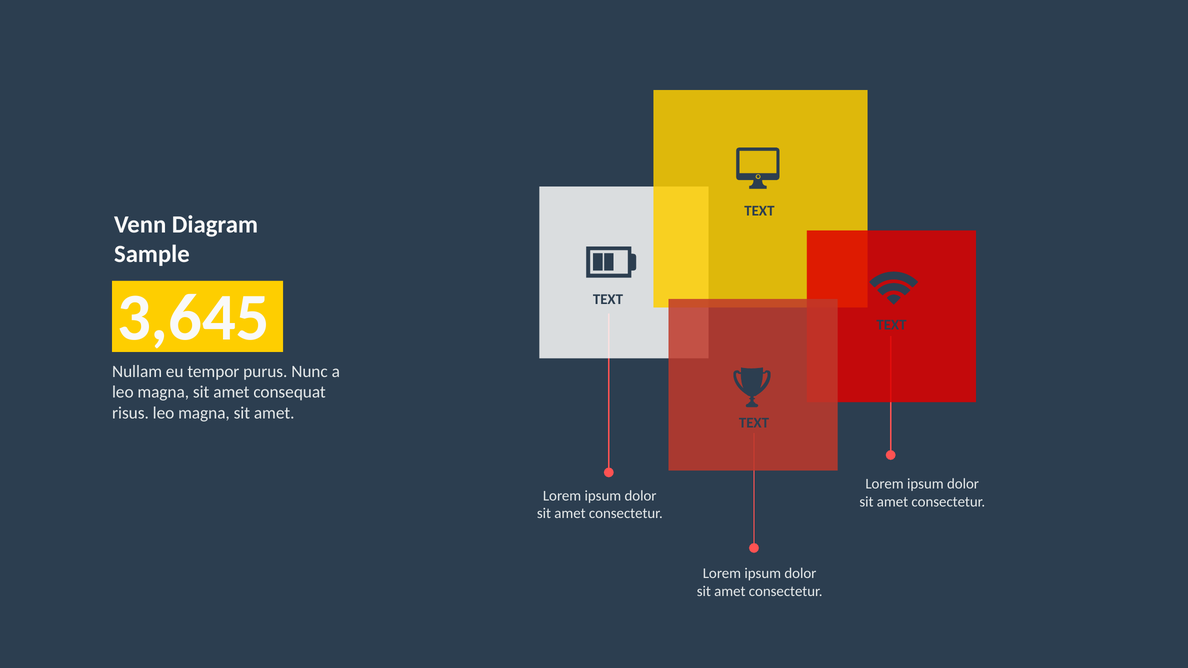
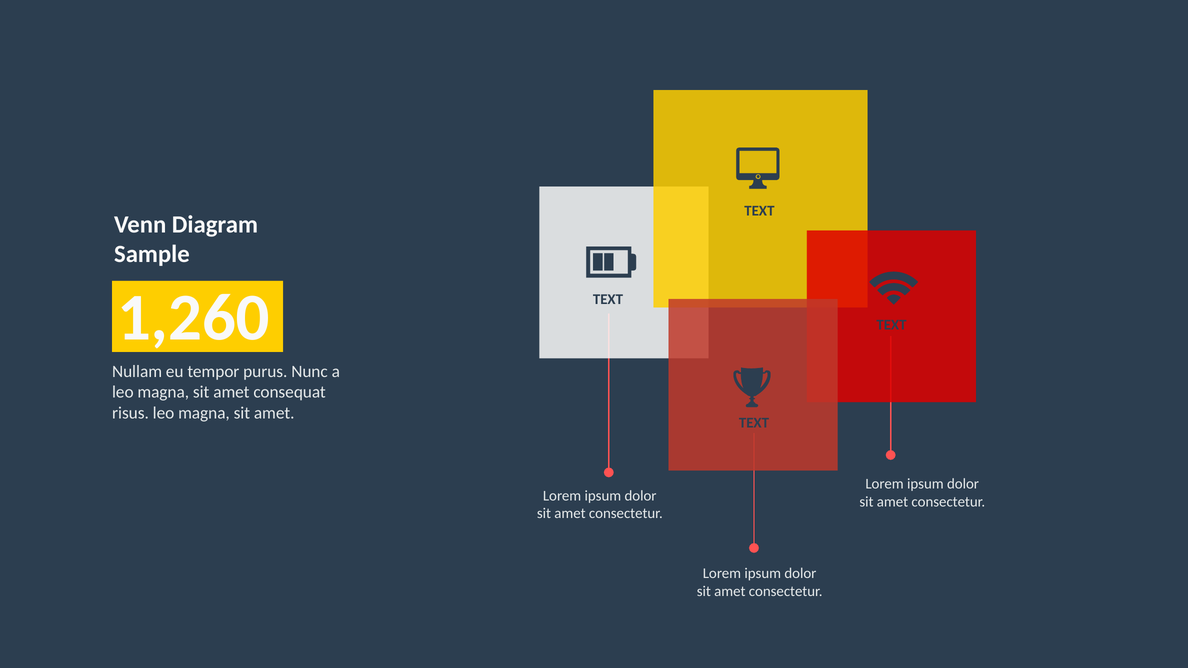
3,645: 3,645 -> 1,260
